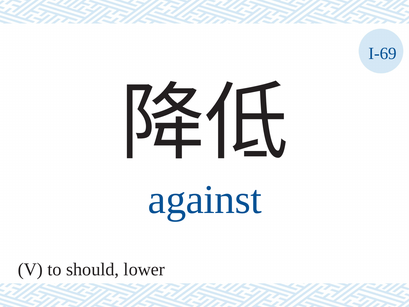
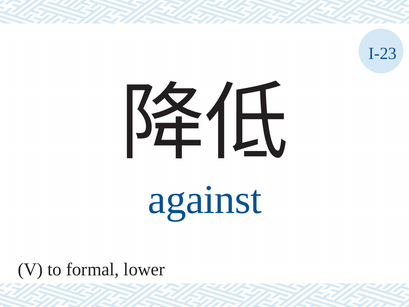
I-69: I-69 -> I-23
should: should -> formal
